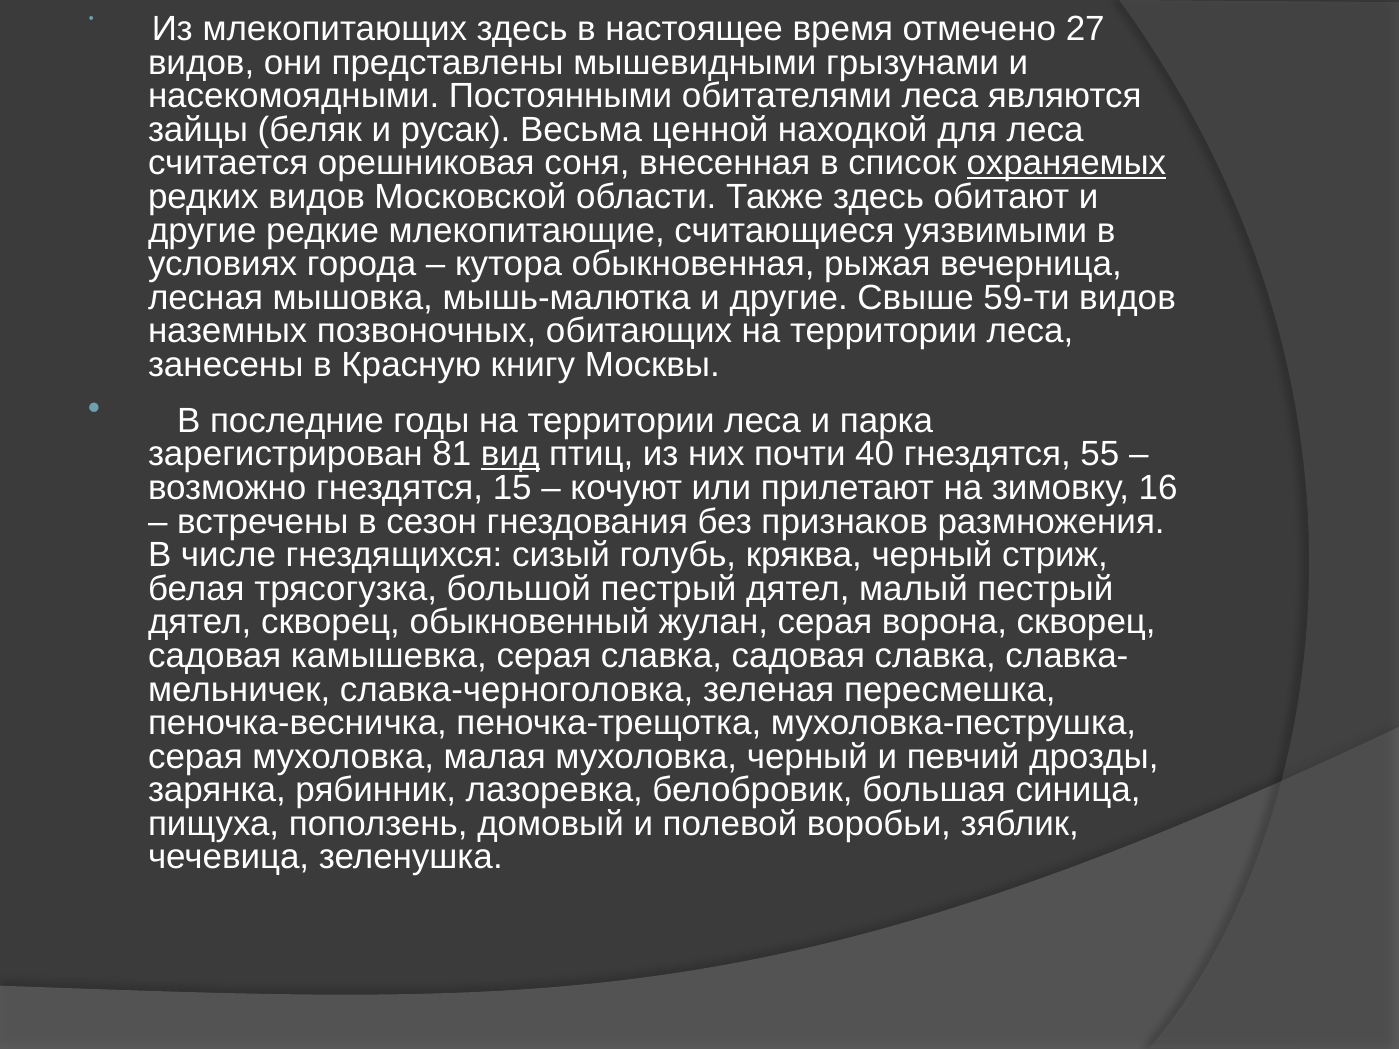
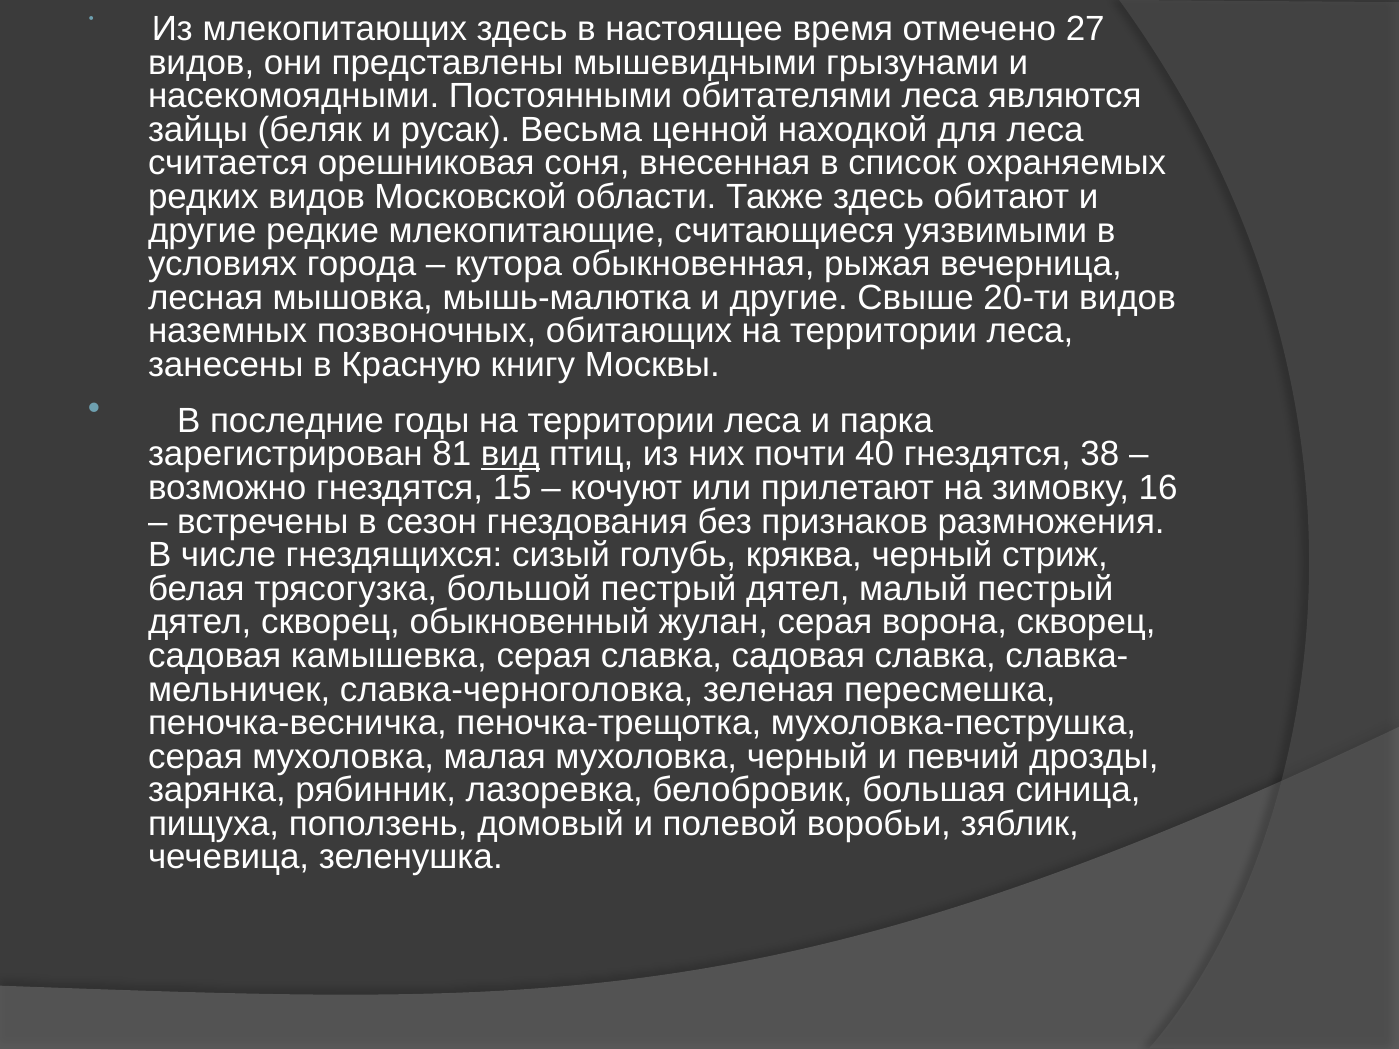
охраняемых underline: present -> none
59-ти: 59-ти -> 20-ти
55: 55 -> 38
